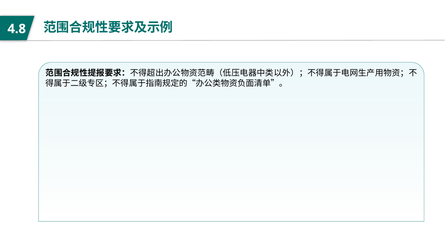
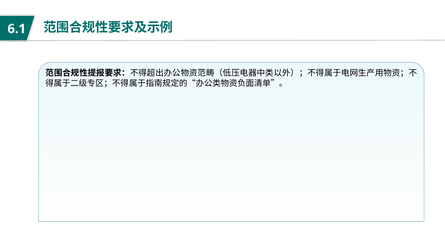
4.8: 4.8 -> 6.1
